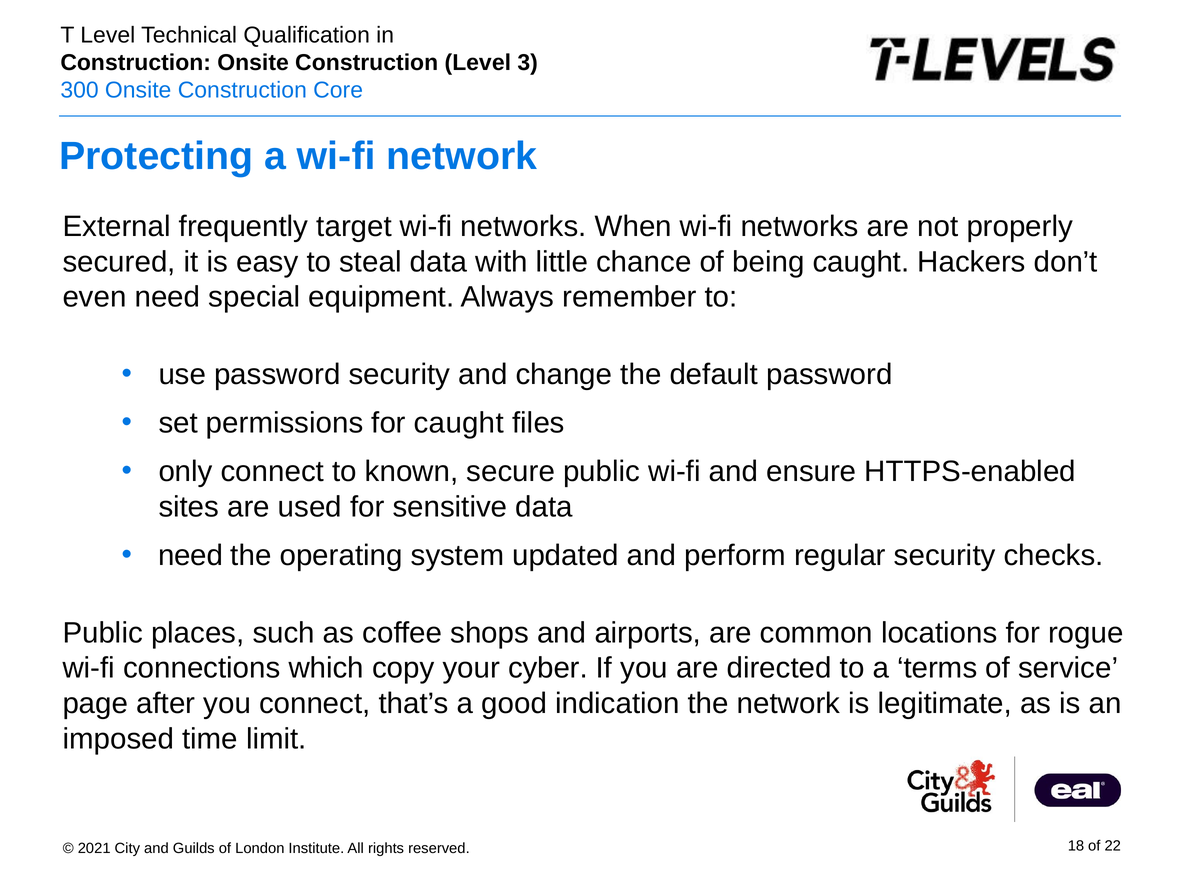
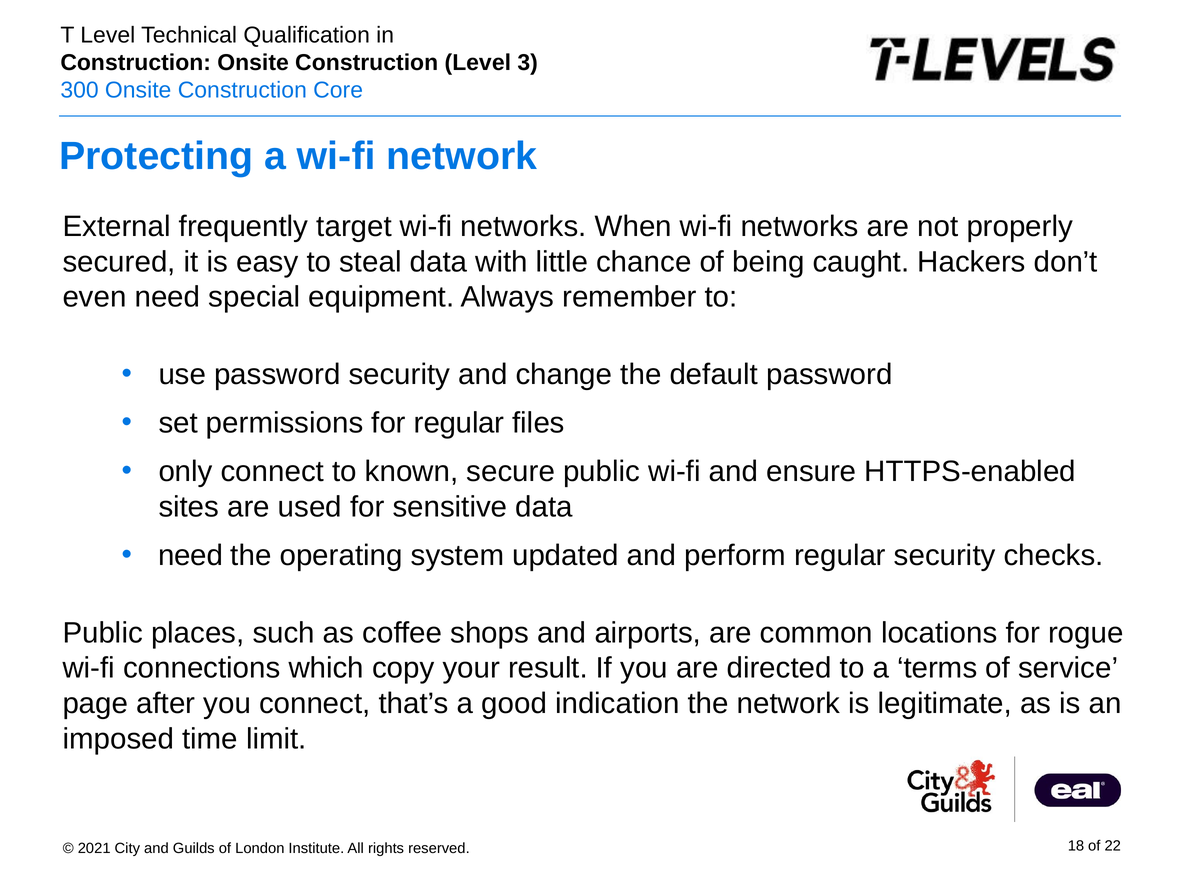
for caught: caught -> regular
cyber: cyber -> result
